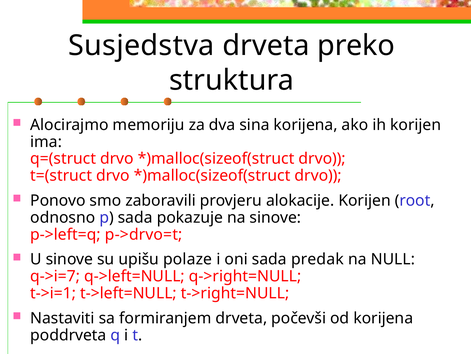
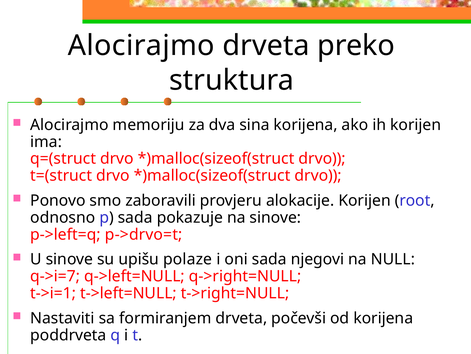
Susjedstva at (141, 46): Susjedstva -> Alocirajmo
predak: predak -> njegovi
